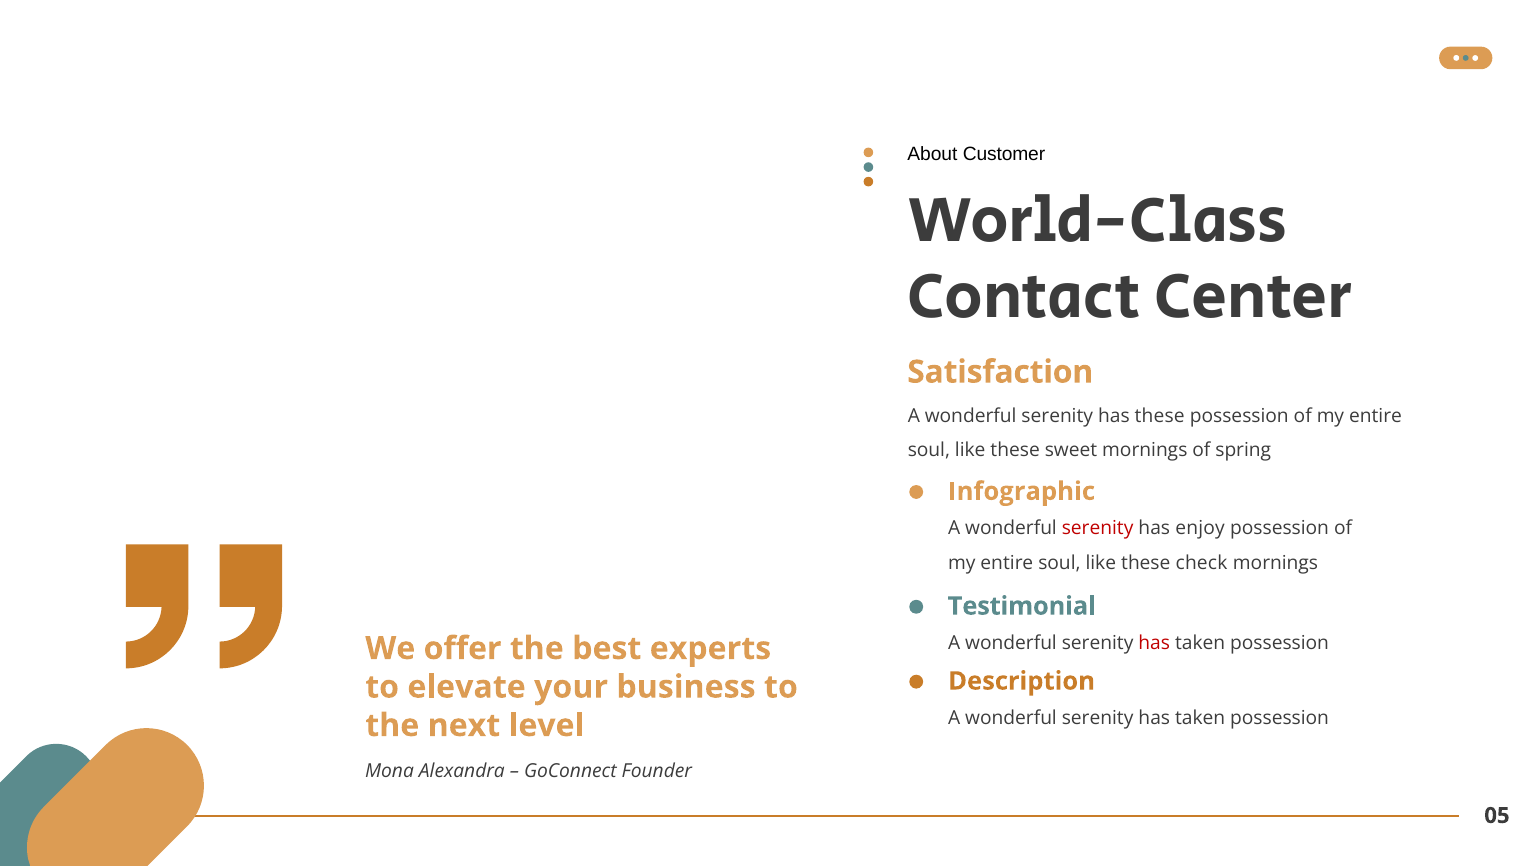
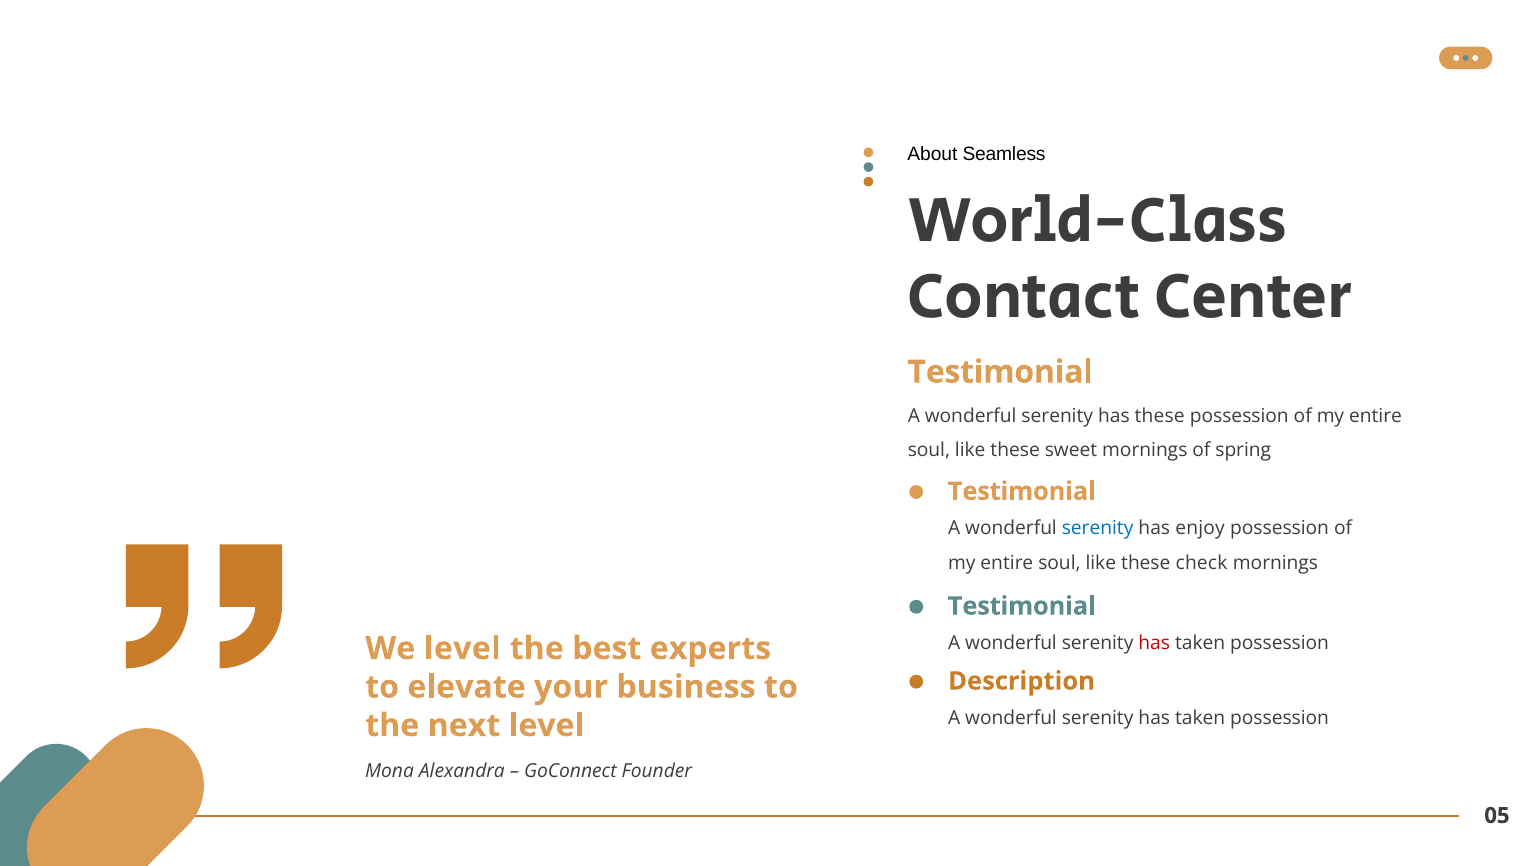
Customer: Customer -> Seamless
Satisfaction at (1000, 372): Satisfaction -> Testimonial
Infographic at (1022, 491): Infographic -> Testimonial
serenity at (1098, 528) colour: red -> blue
We offer: offer -> level
